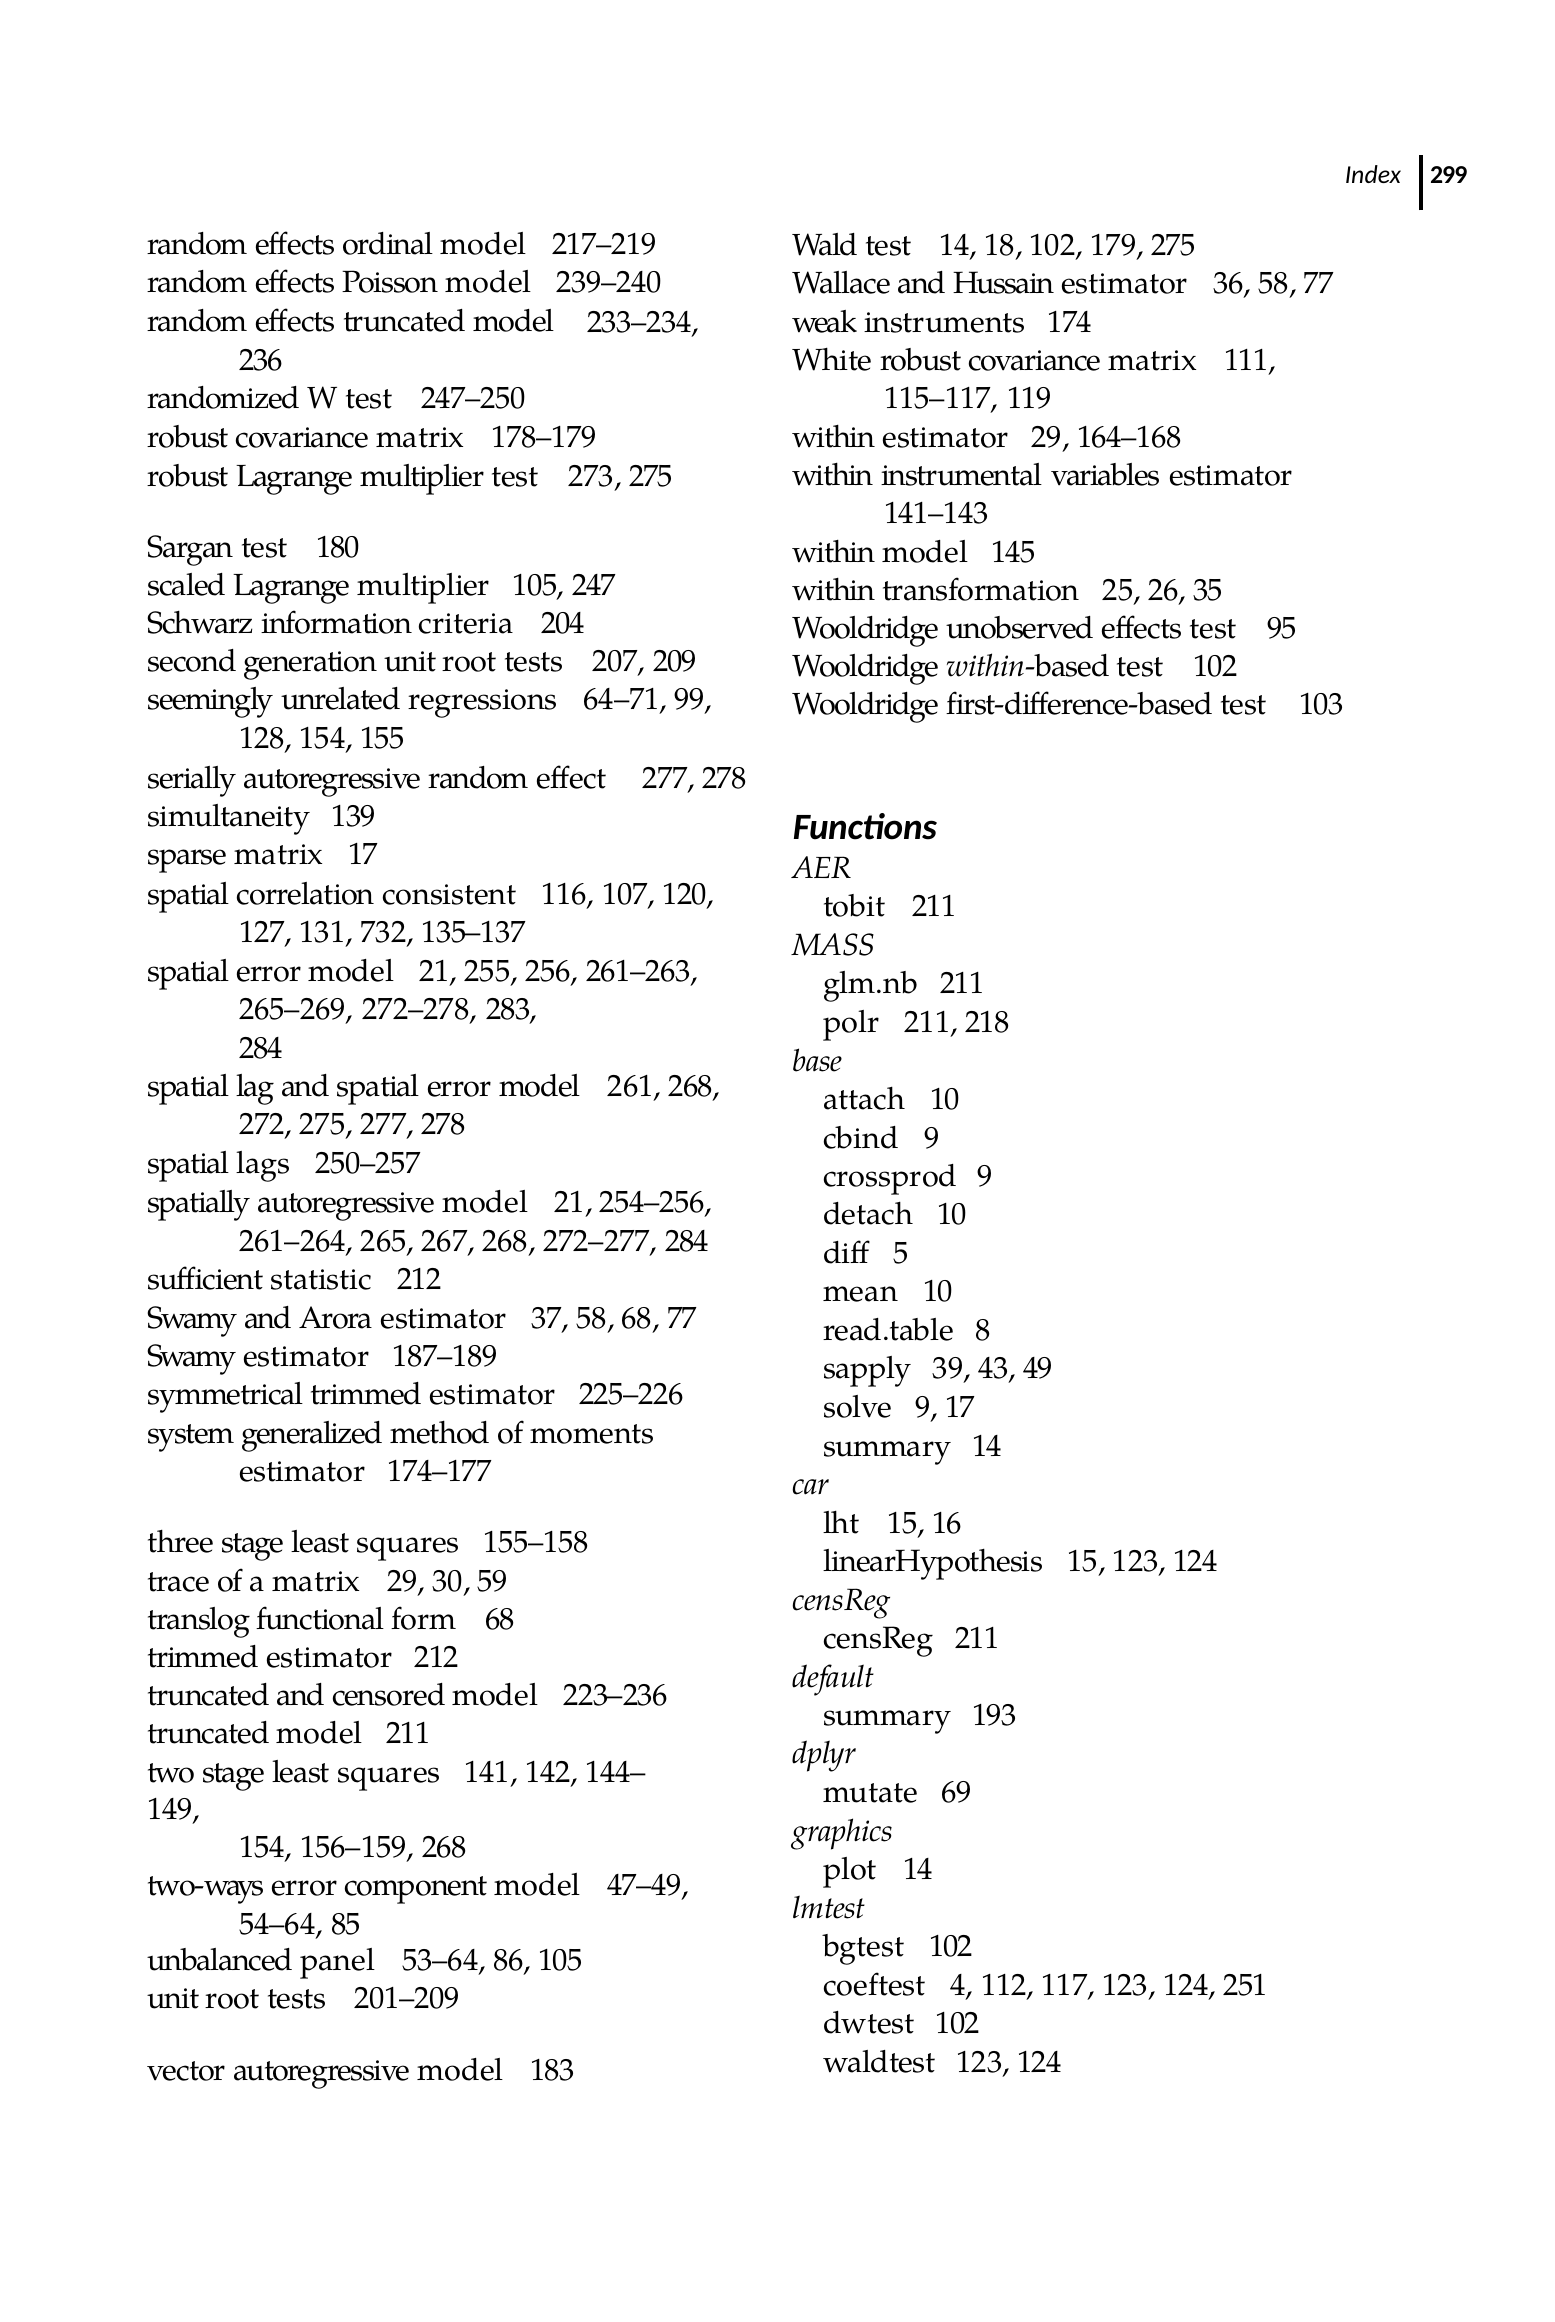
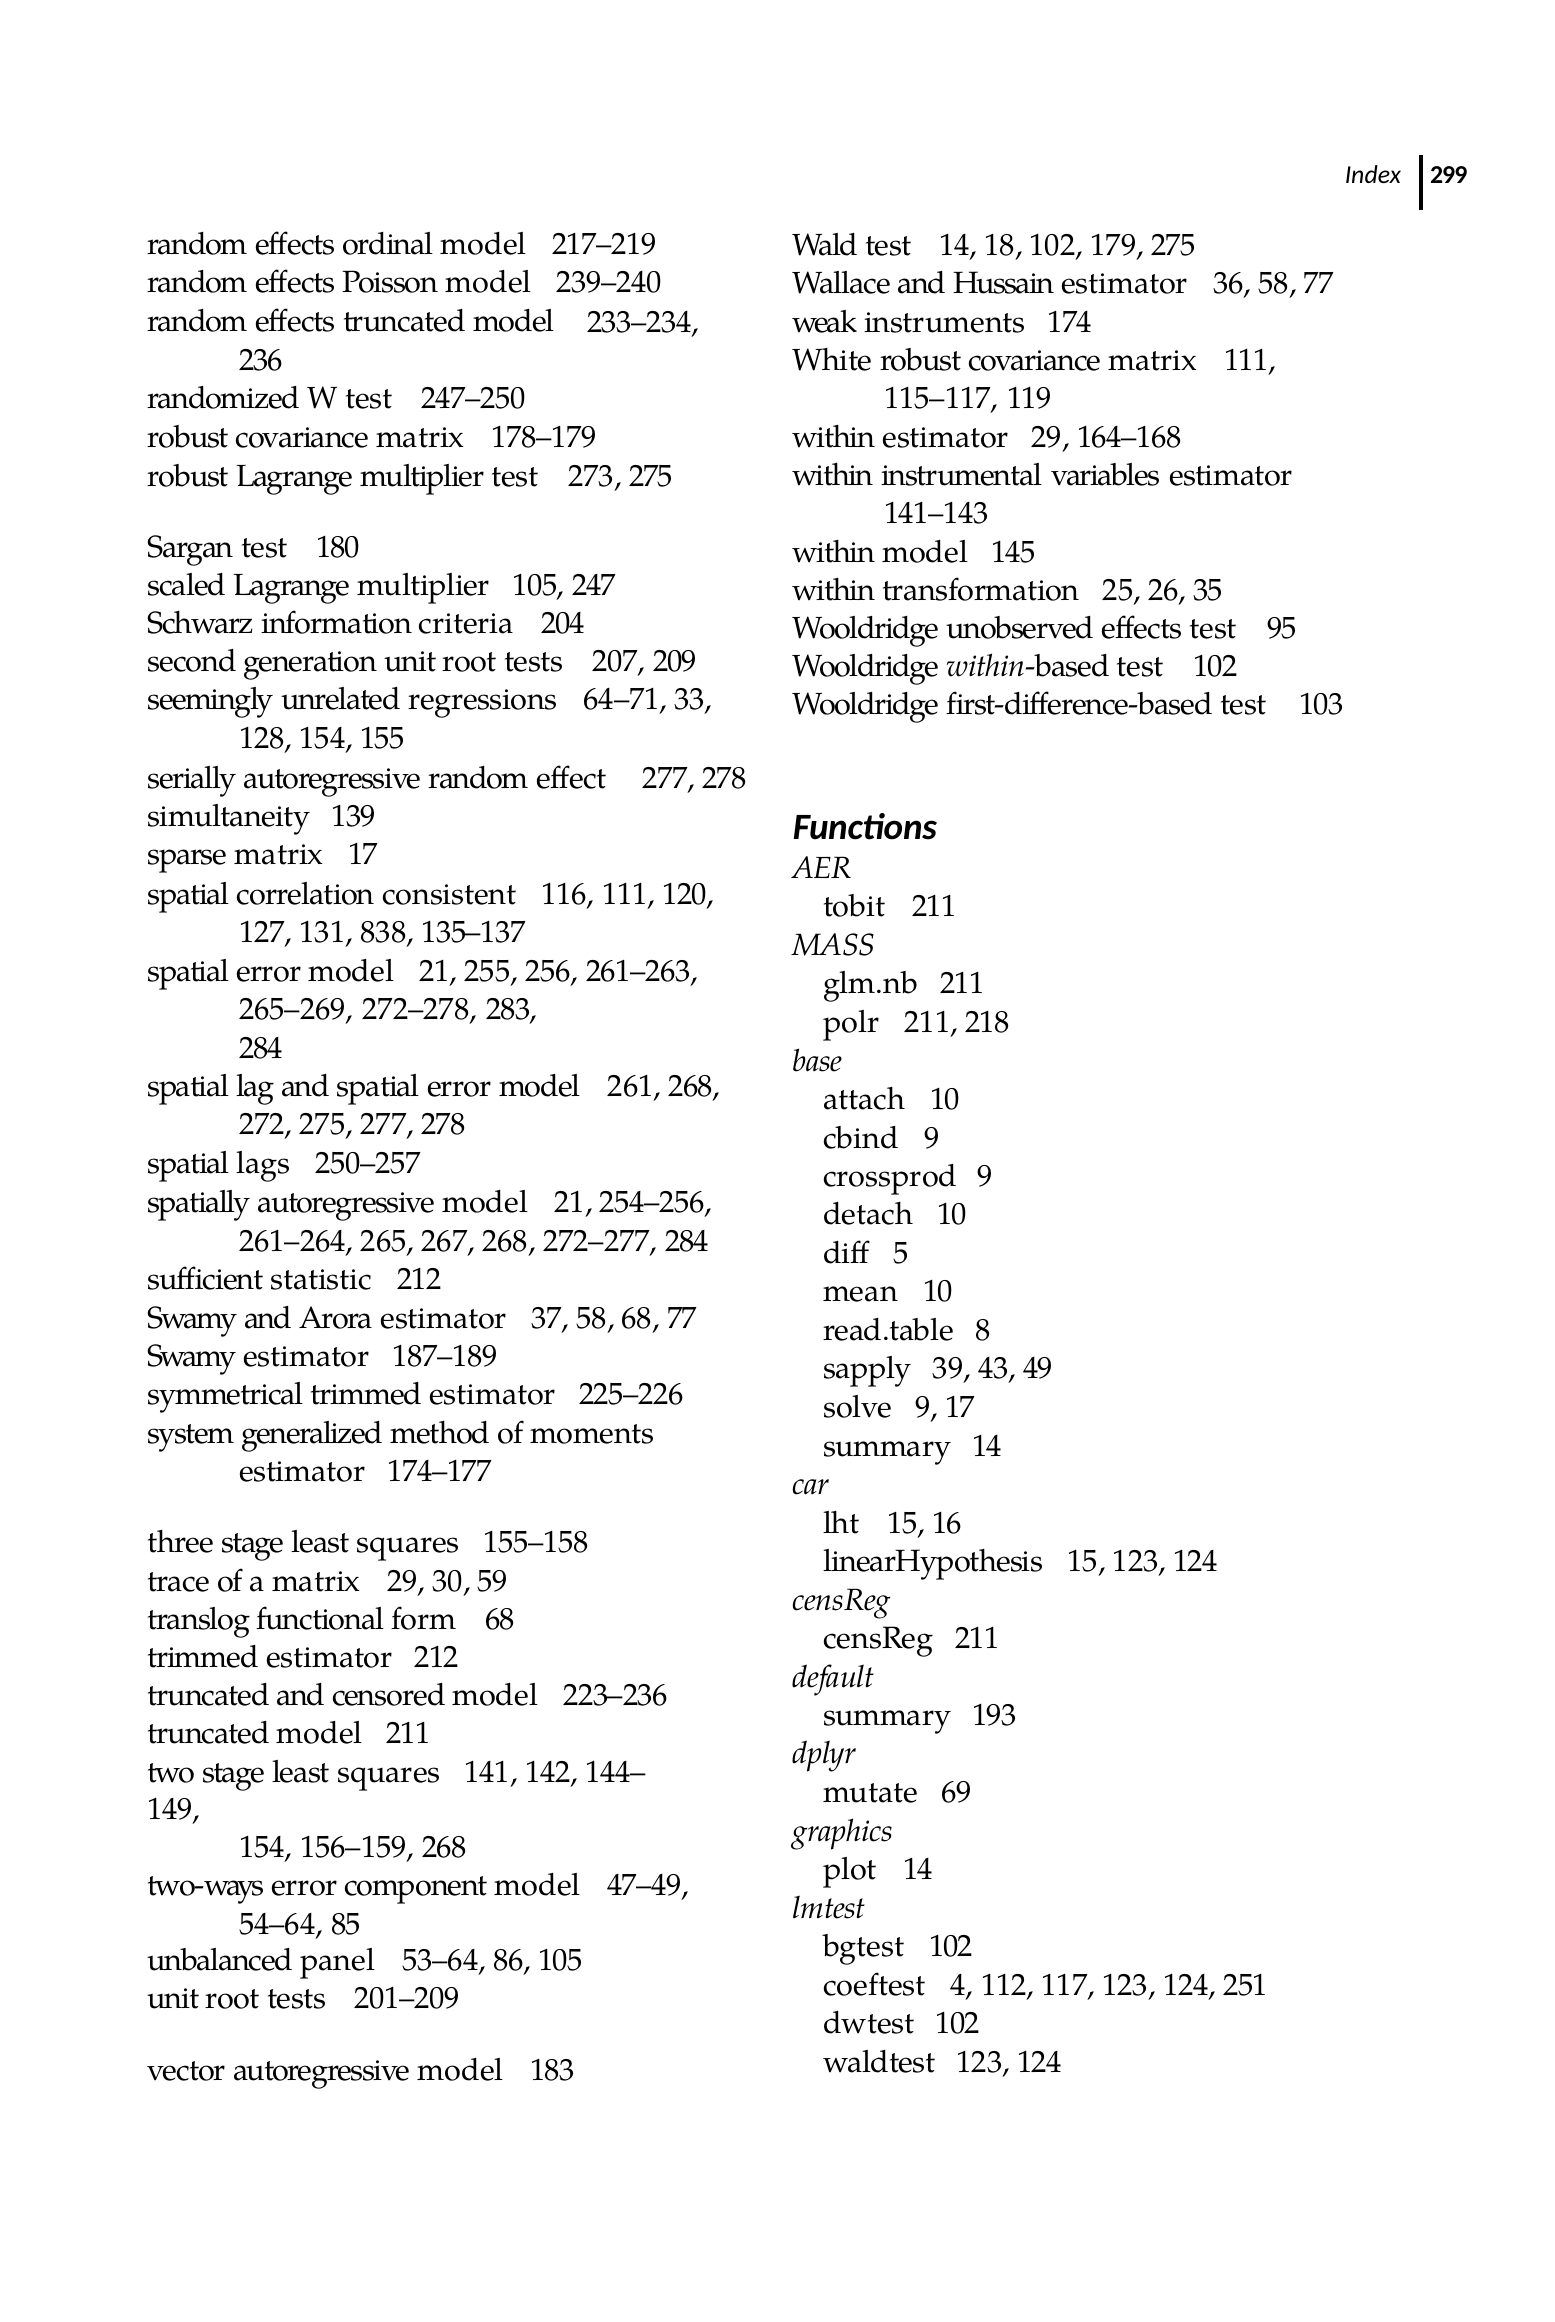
99: 99 -> 33
116 107: 107 -> 111
732: 732 -> 838
